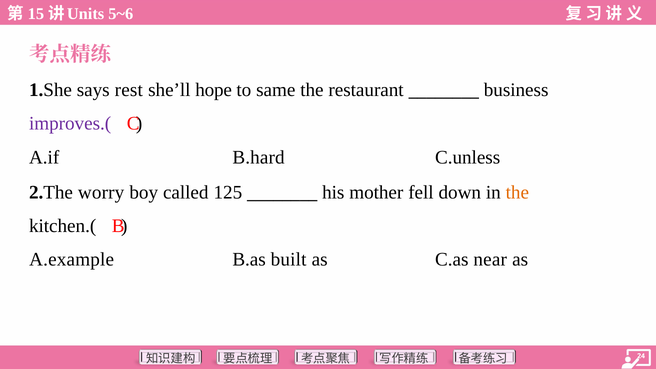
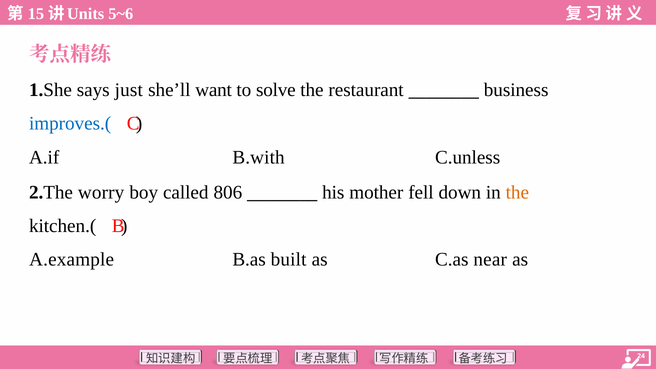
rest: rest -> just
hope: hope -> want
same: same -> solve
improves.( colour: purple -> blue
B.hard: B.hard -> B.with
125: 125 -> 806
